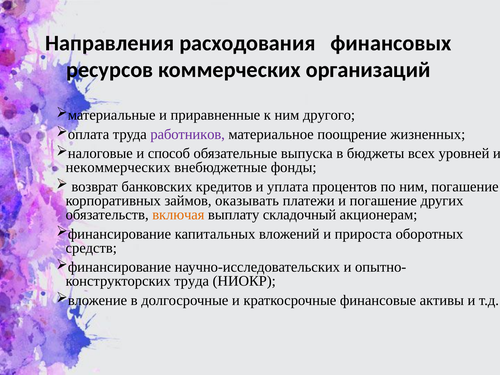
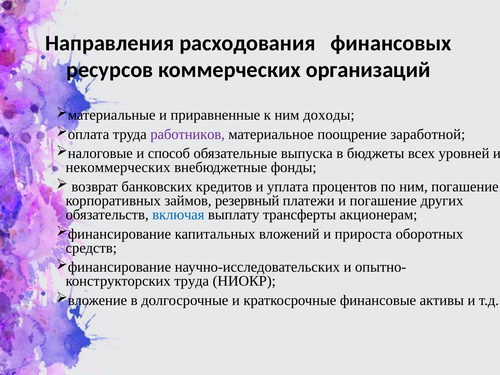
другого: другого -> доходы
жизненных: жизненных -> заработной
оказывать: оказывать -> резервный
включая colour: orange -> blue
складочный: складочный -> трансферты
